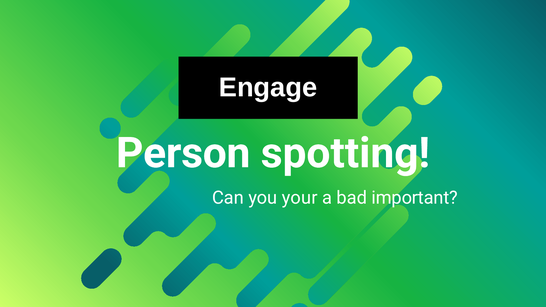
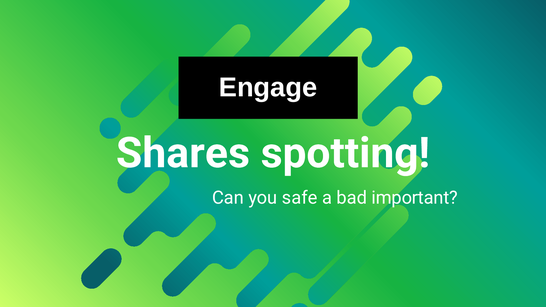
Person: Person -> Shares
your: your -> safe
